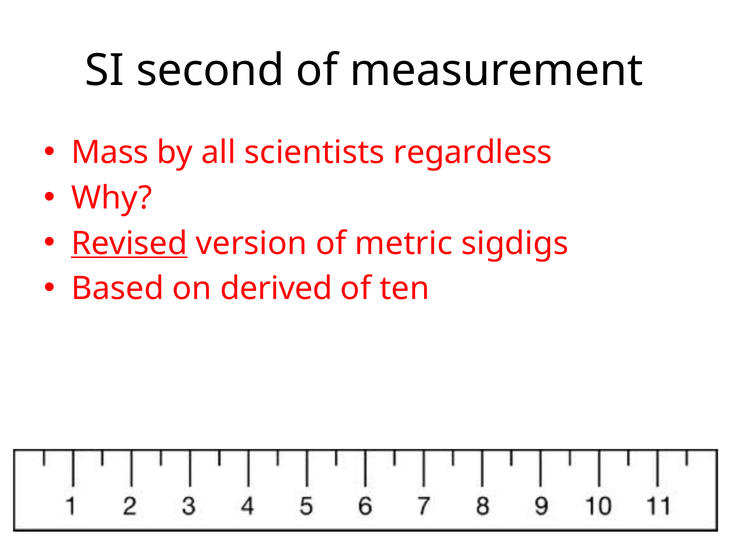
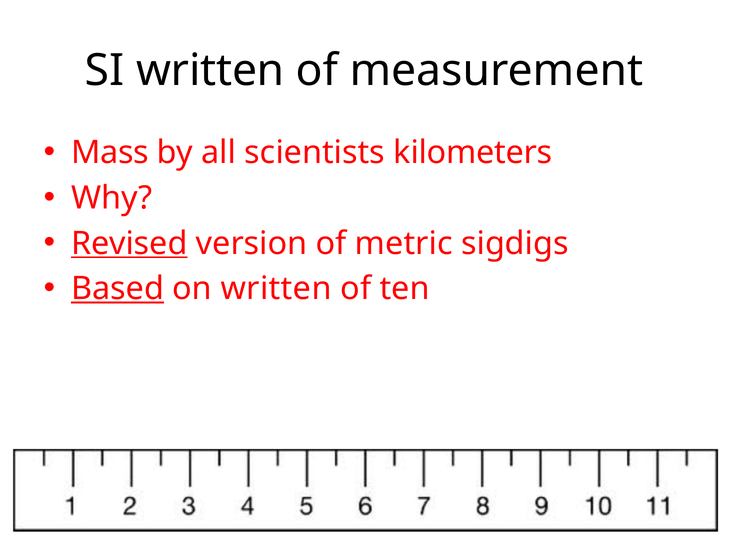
SI second: second -> written
regardless: regardless -> kilometers
Based underline: none -> present
on derived: derived -> written
